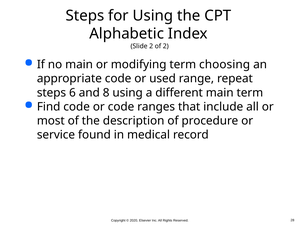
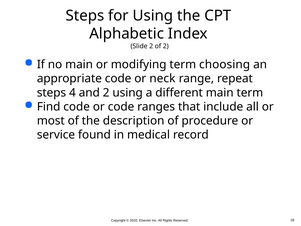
used: used -> neck
6: 6 -> 4
and 8: 8 -> 2
